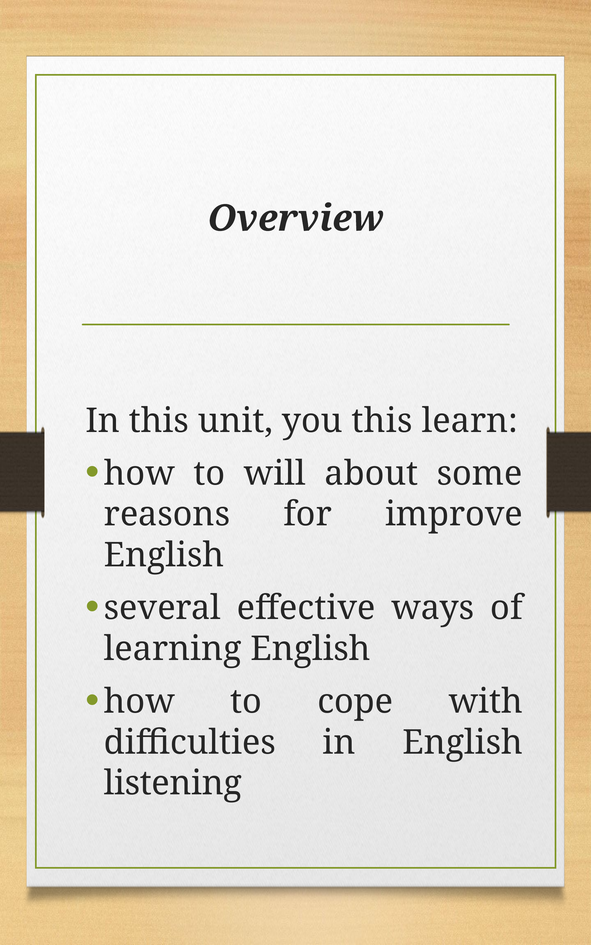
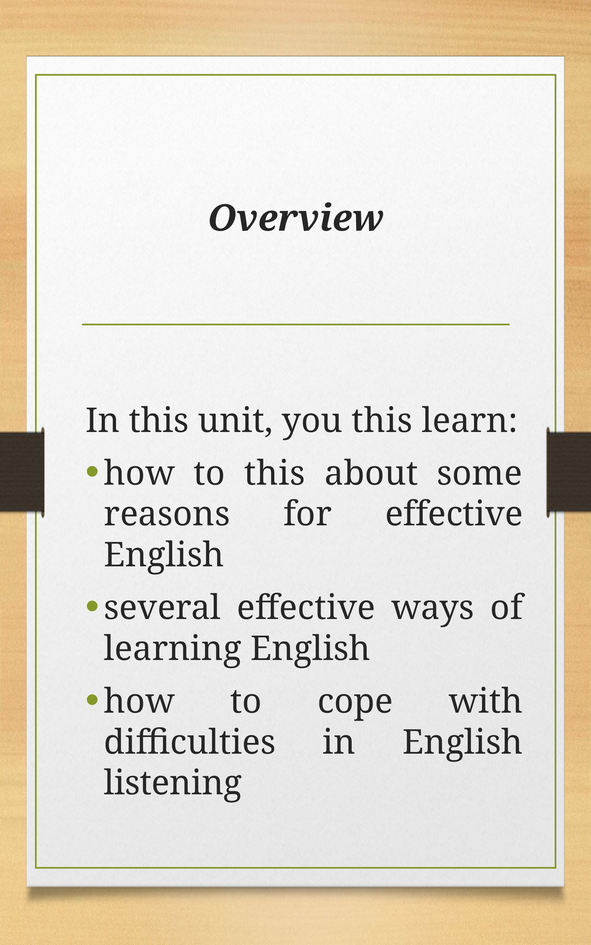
to will: will -> this
for improve: improve -> effective
